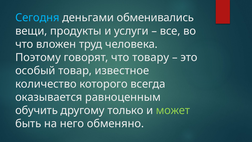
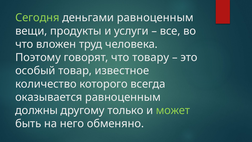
Сегодня colour: light blue -> light green
деньгами обменивались: обменивались -> равноценным
обучить: обучить -> должны
